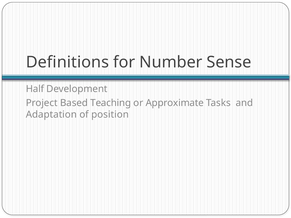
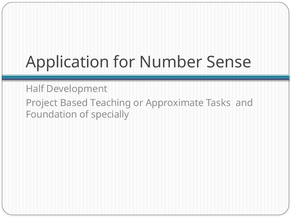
Definitions: Definitions -> Application
Adaptation: Adaptation -> Foundation
position: position -> specially
